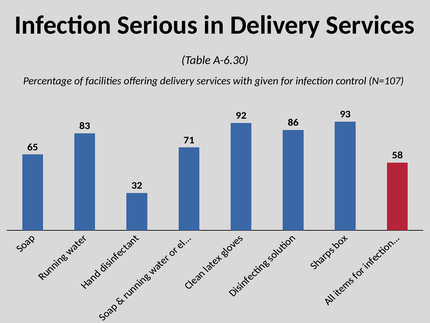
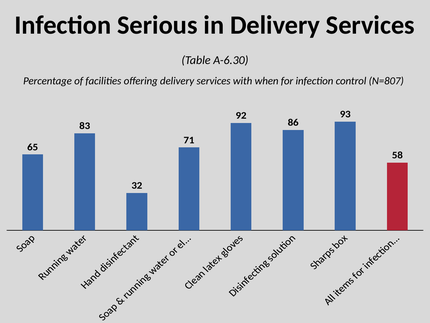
given: given -> when
N=107: N=107 -> N=807
